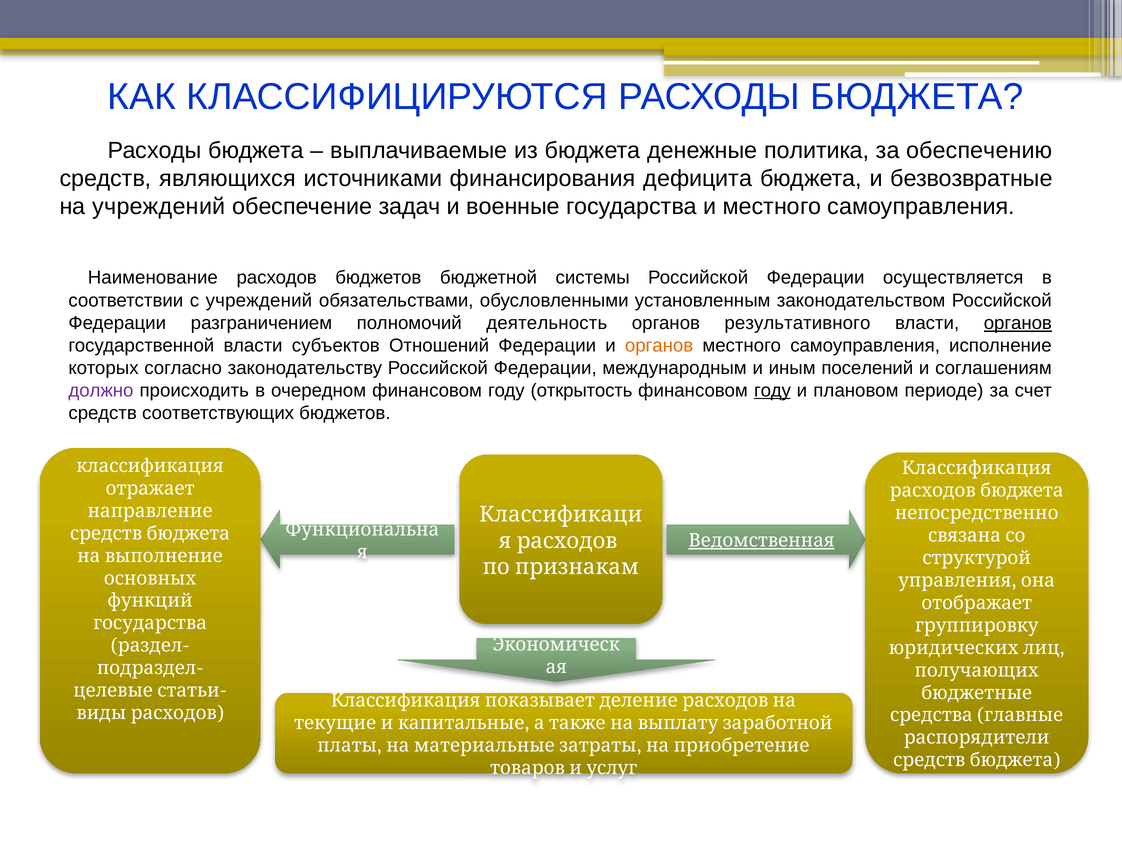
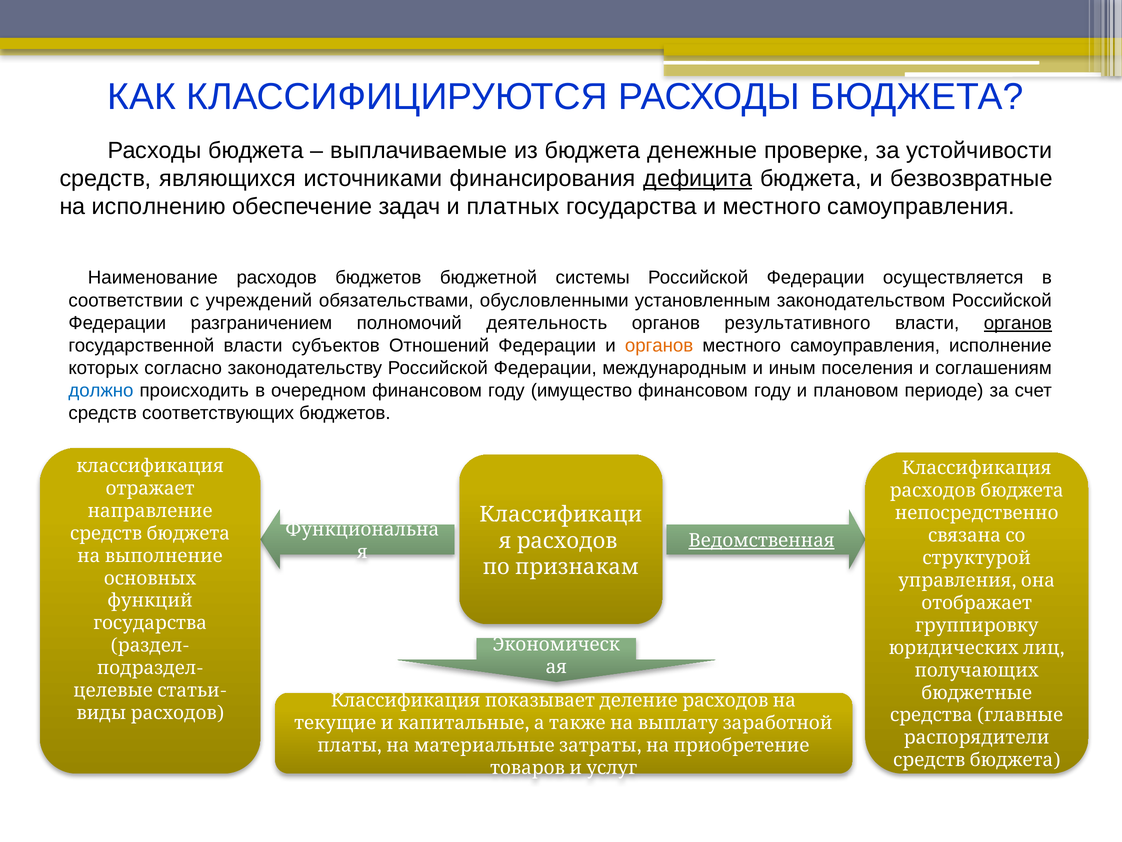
политика: политика -> проверке
обеспечению: обеспечению -> устойчивости
дефицита underline: none -> present
на учреждений: учреждений -> исполнению
военные: военные -> платных
поселений: поселений -> поселения
должно colour: purple -> blue
открытость: открытость -> имущество
году at (772, 390) underline: present -> none
